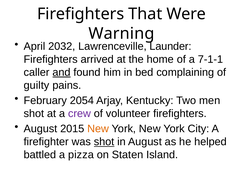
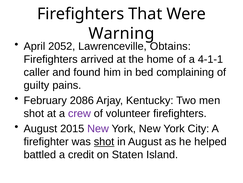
2032: 2032 -> 2052
Launder: Launder -> Obtains
7-1-1: 7-1-1 -> 4-1-1
and underline: present -> none
2054: 2054 -> 2086
New at (98, 128) colour: orange -> purple
pizza: pizza -> credit
